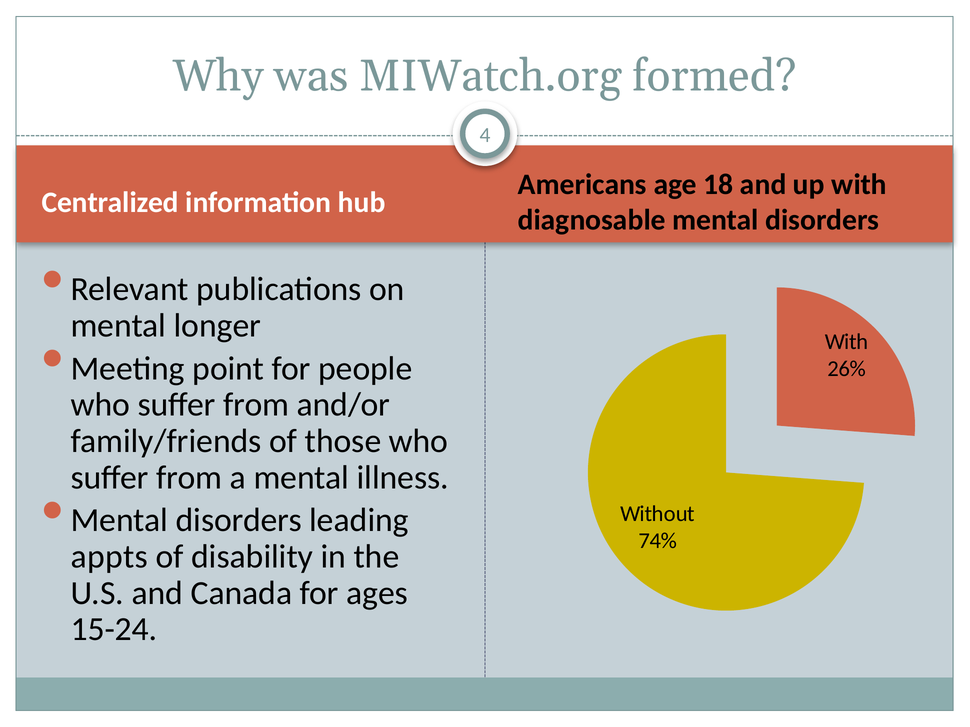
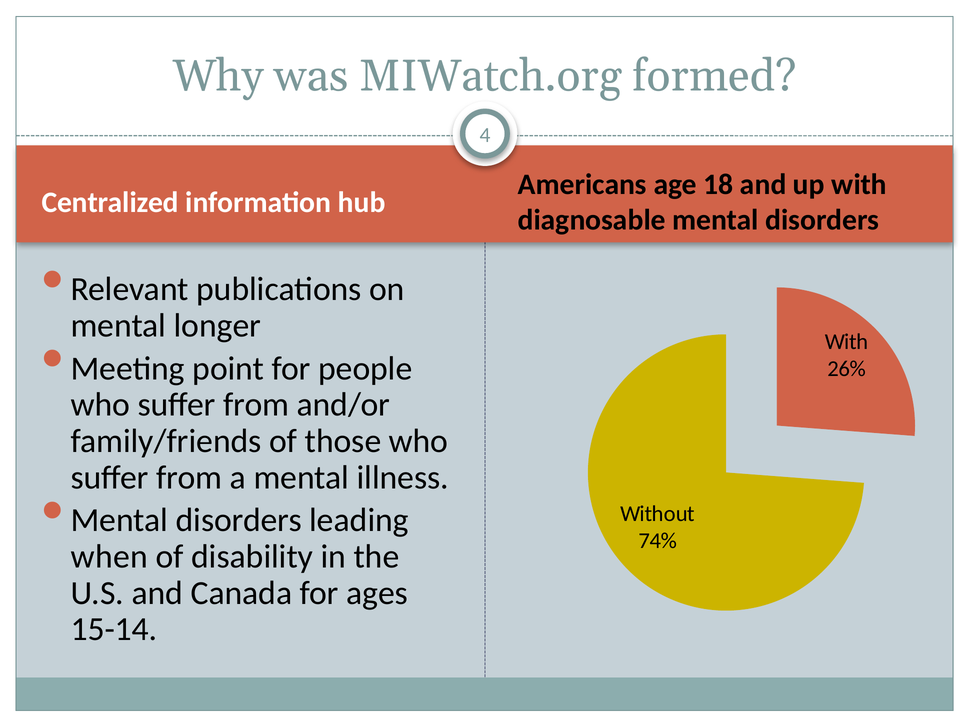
appts: appts -> when
15-24: 15-24 -> 15-14
